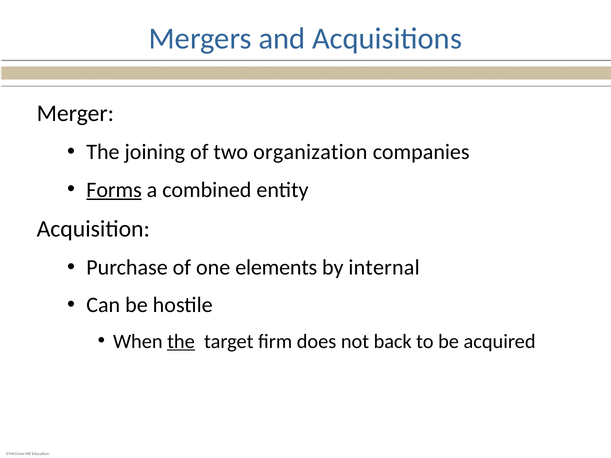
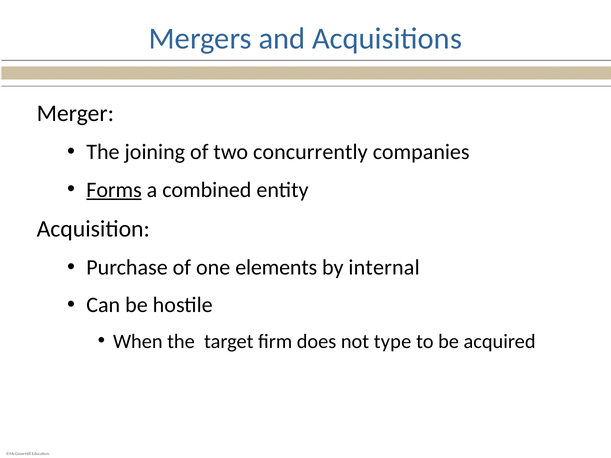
organization: organization -> concurrently
the at (181, 341) underline: present -> none
back: back -> type
